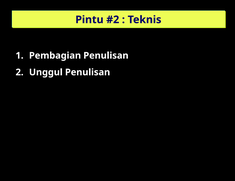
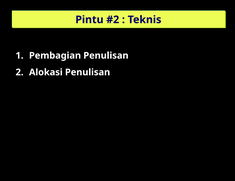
Unggul: Unggul -> Alokasi
